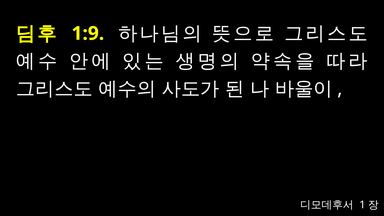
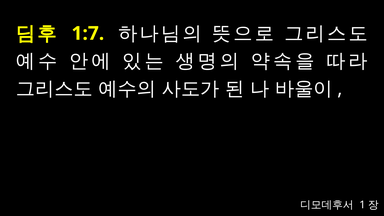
1:9: 1:9 -> 1:7
